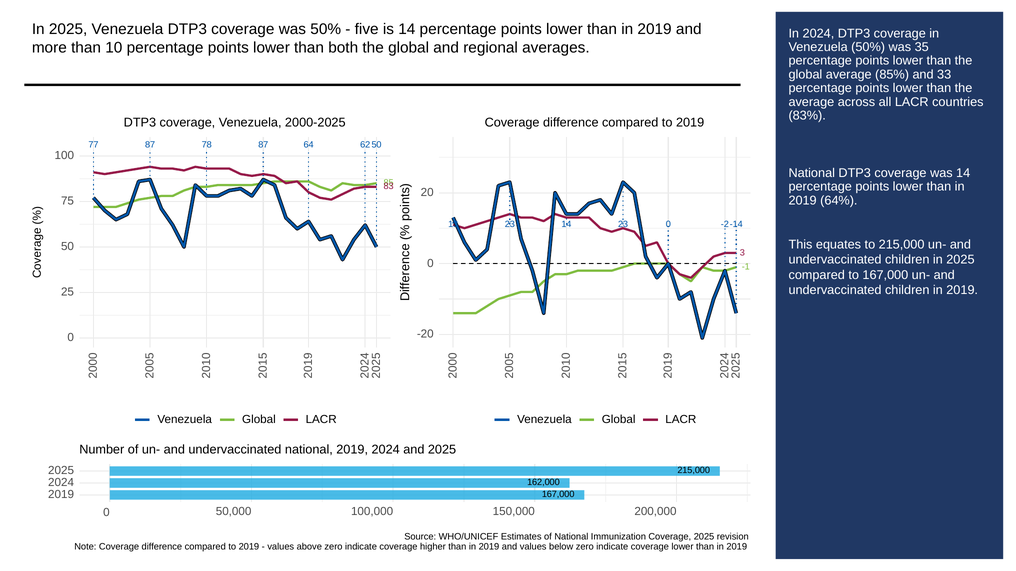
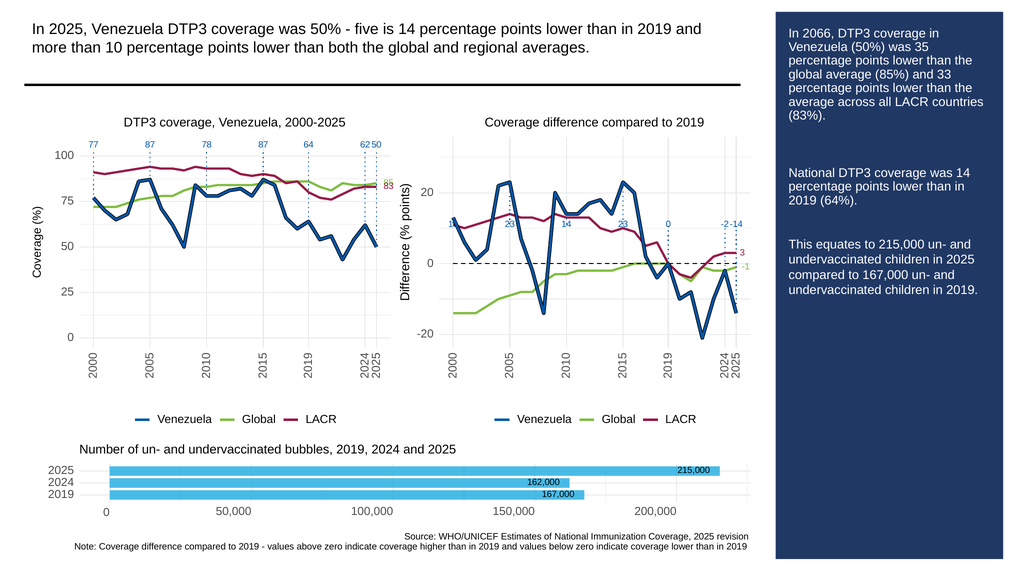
In 2024: 2024 -> 2066
undervaccinated national: national -> bubbles
